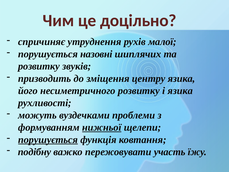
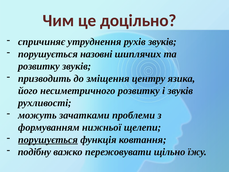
рухів малої: малої -> звуків
і язика: язика -> звуків
вуздечками: вуздечками -> зачатками
нижньої underline: present -> none
участь: участь -> щільно
